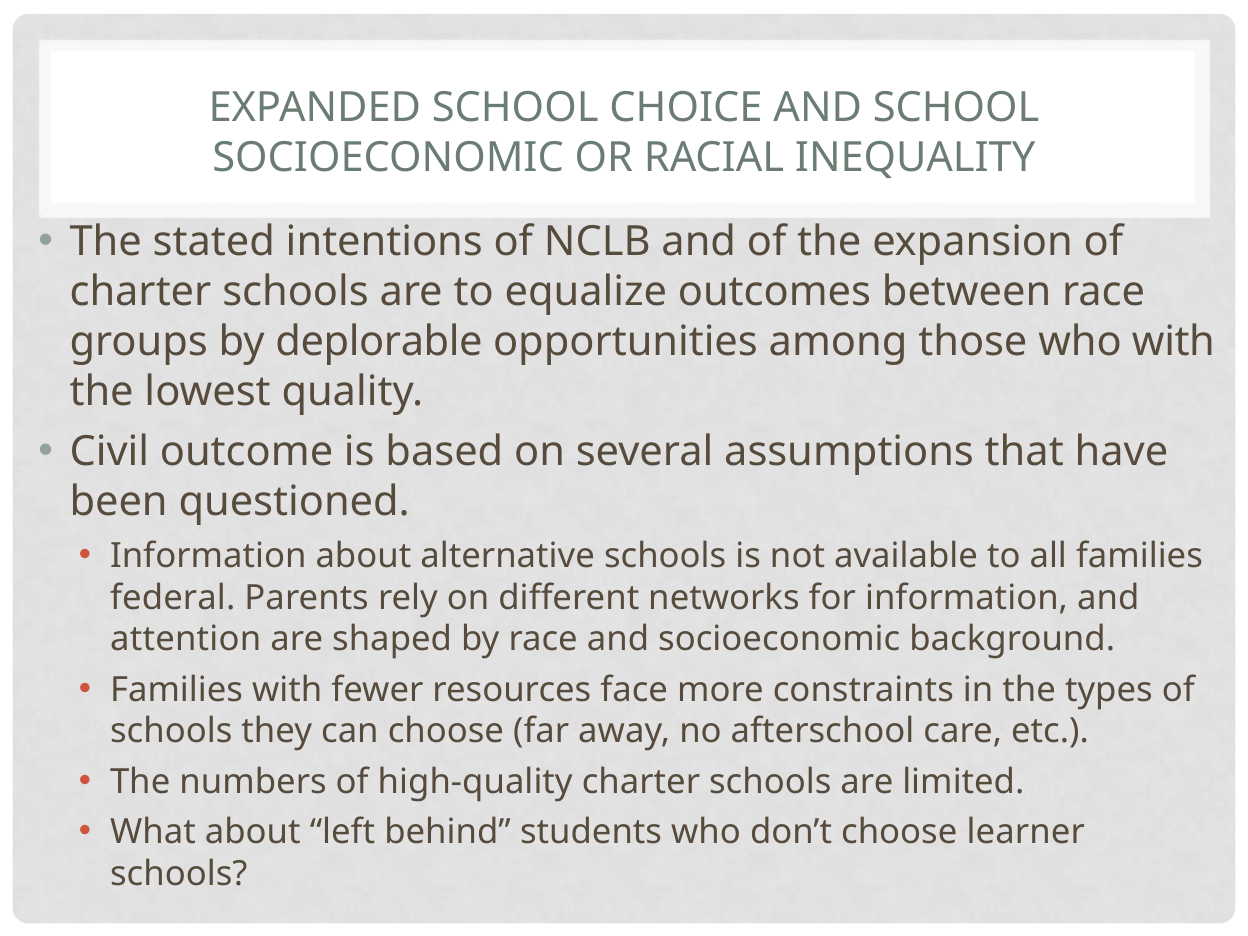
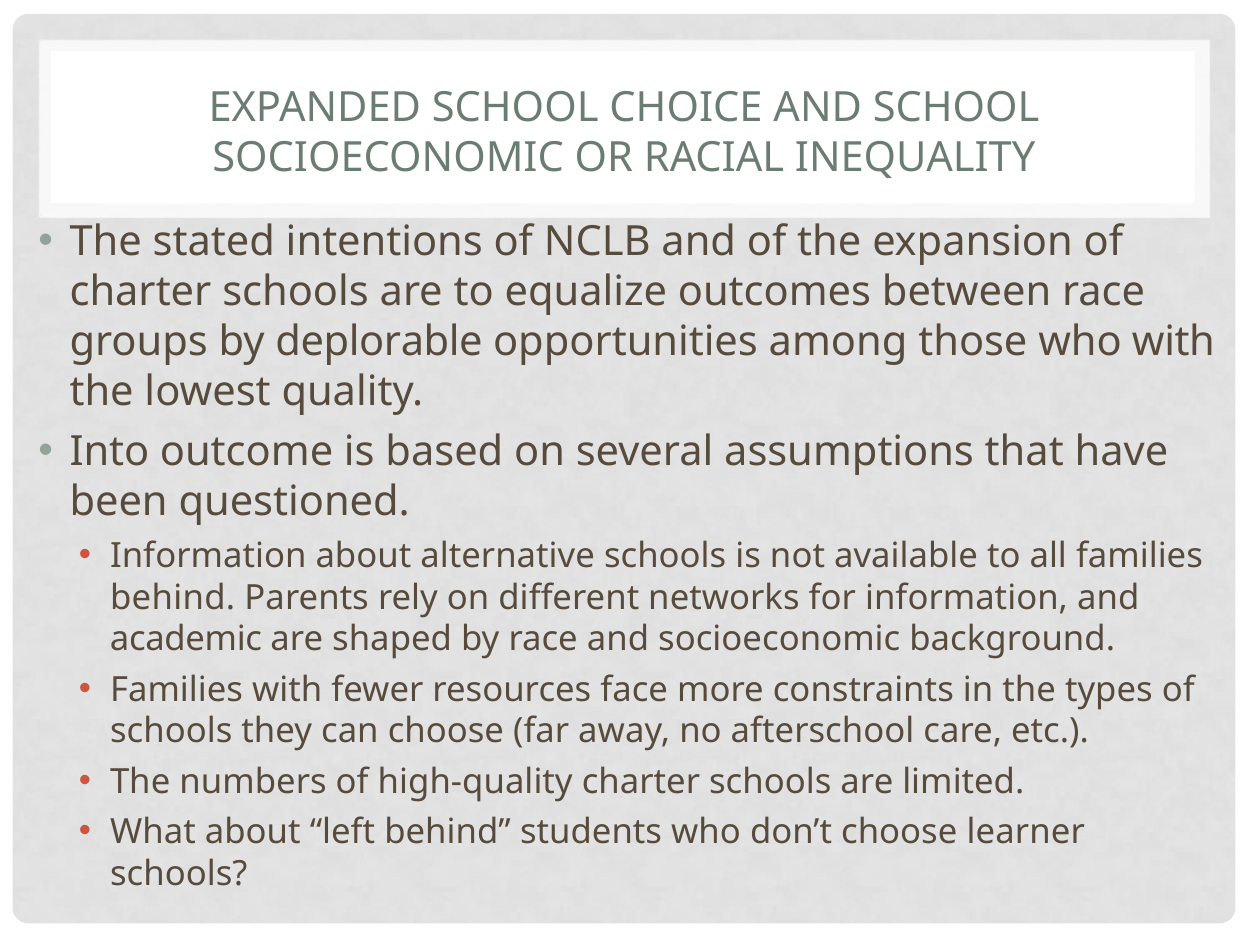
Civil: Civil -> Into
federal at (173, 598): federal -> behind
attention: attention -> academic
